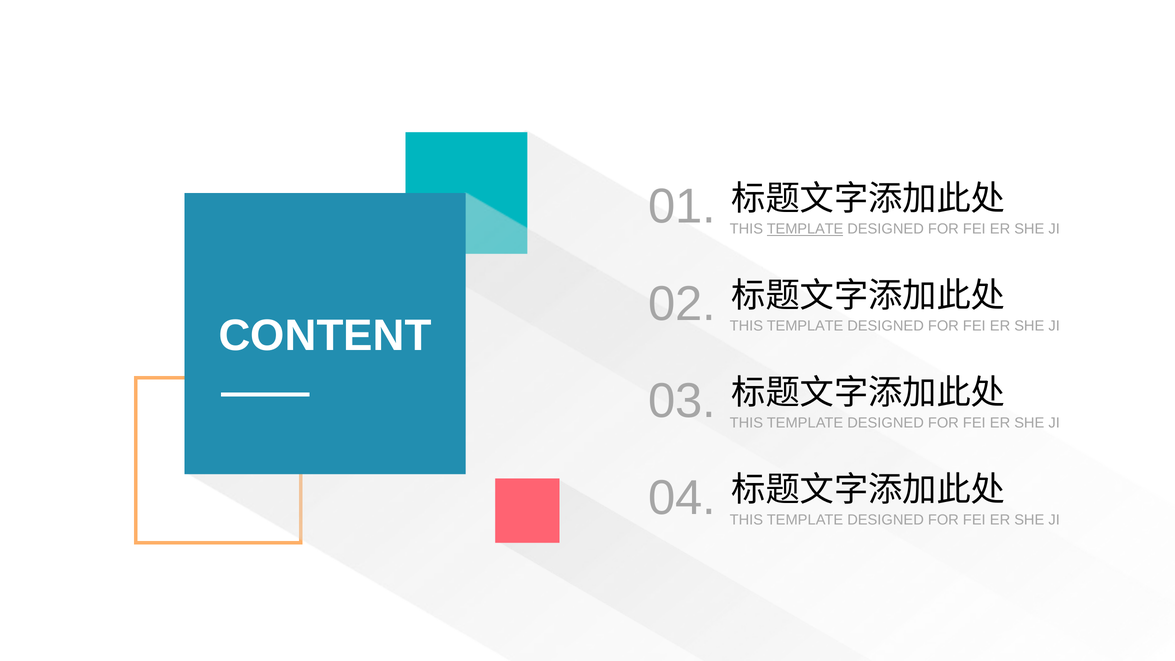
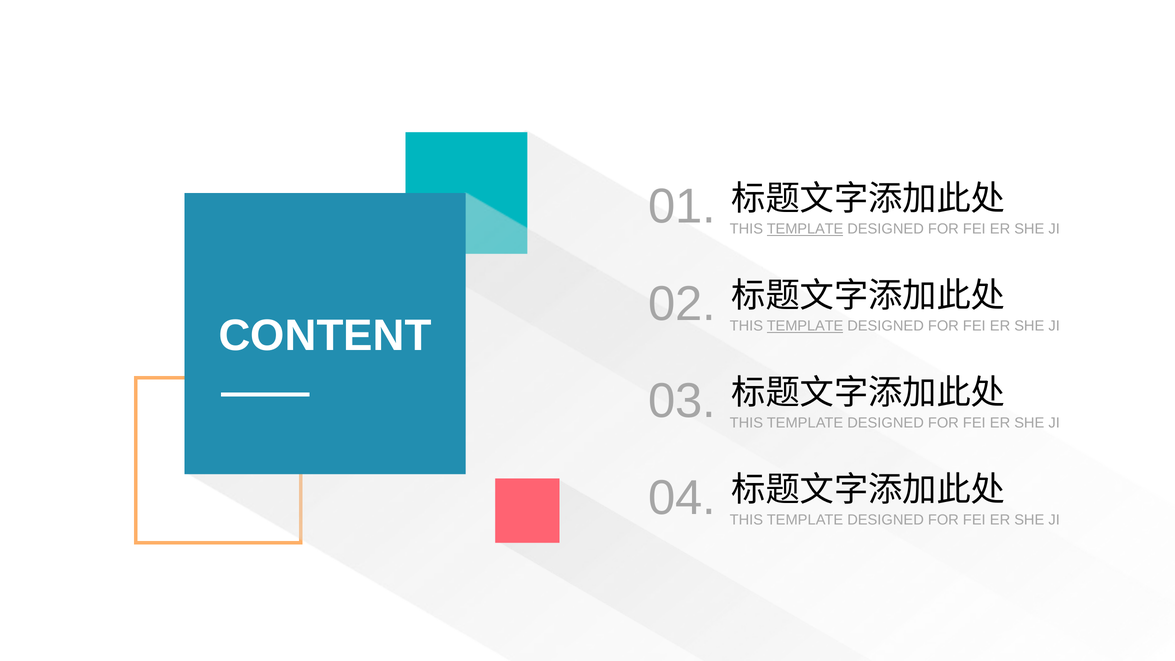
TEMPLATE at (805, 326) underline: none -> present
